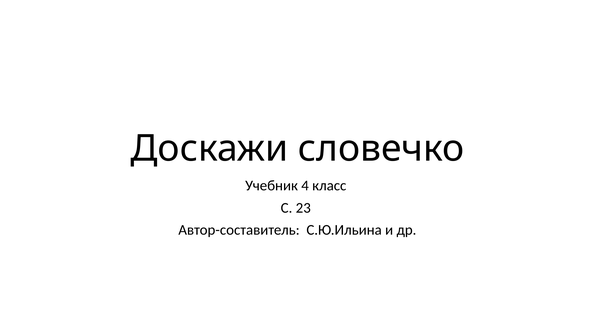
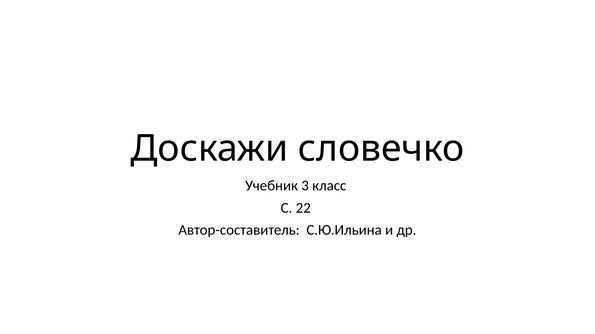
4: 4 -> 3
23: 23 -> 22
